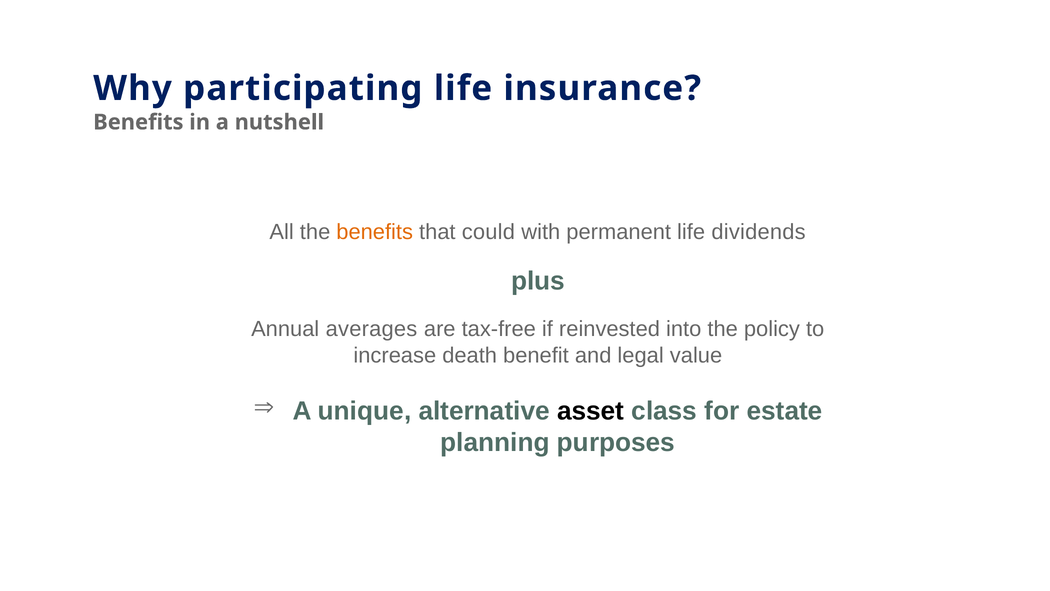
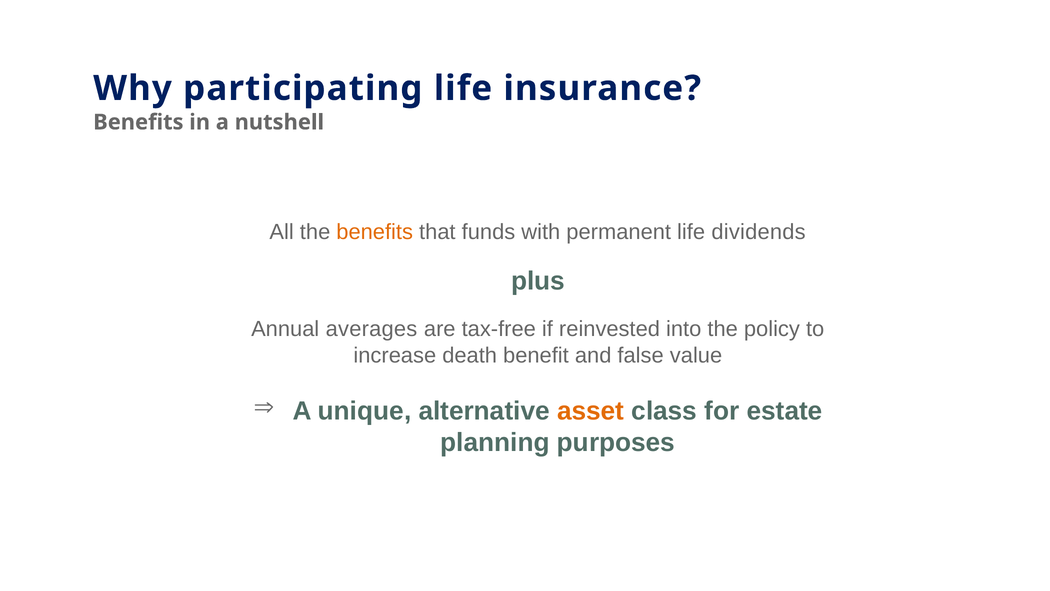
could: could -> funds
legal: legal -> false
asset colour: black -> orange
